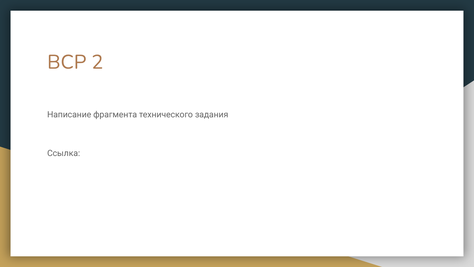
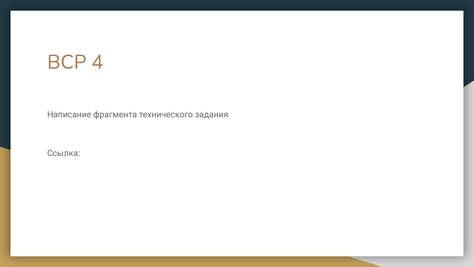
2: 2 -> 4
